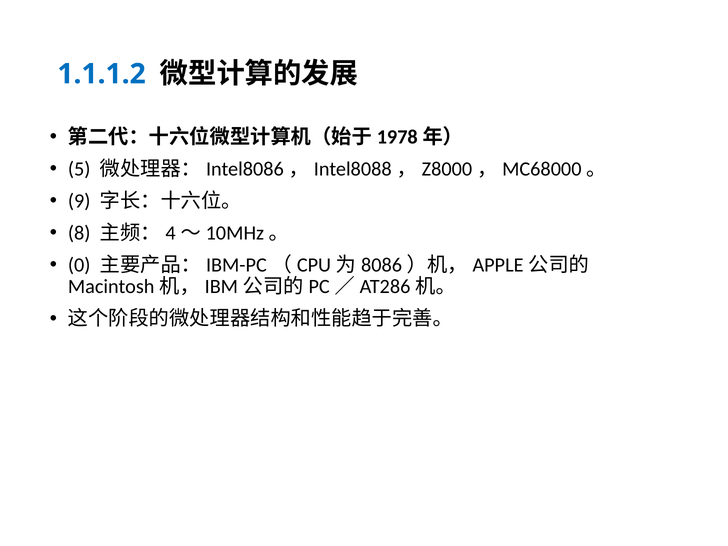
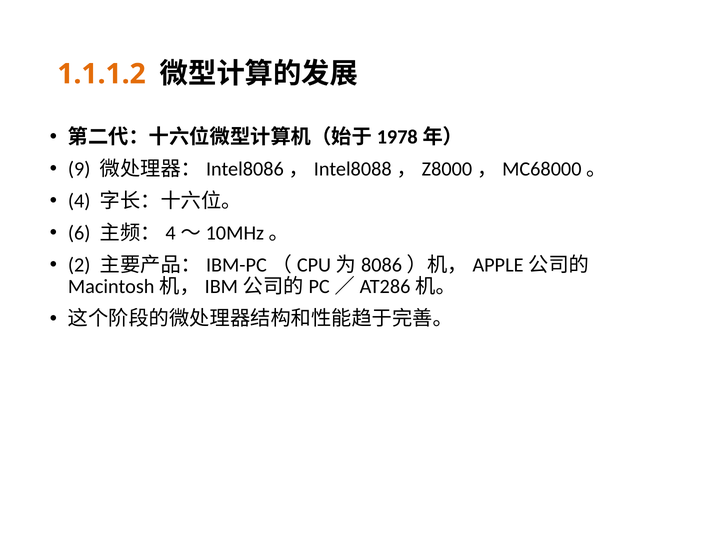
1.1.1.2 colour: blue -> orange
5: 5 -> 9
9: 9 -> 4
8: 8 -> 6
0: 0 -> 2
